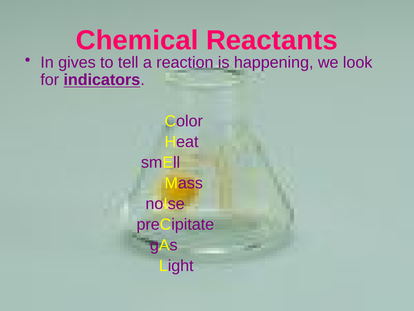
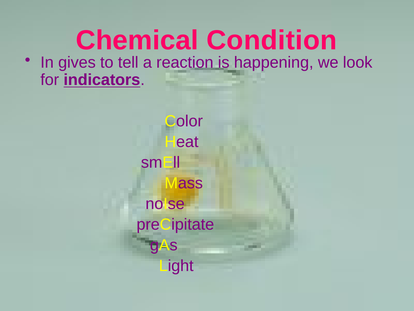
Reactants: Reactants -> Condition
